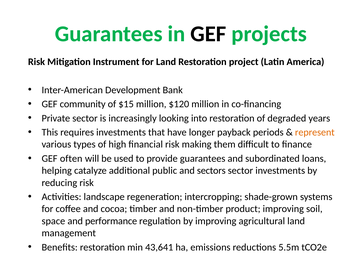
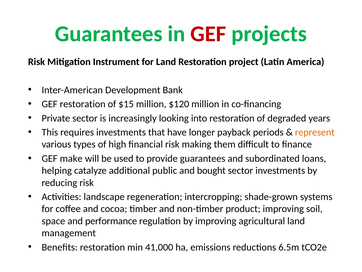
GEF at (208, 34) colour: black -> red
GEF community: community -> restoration
often: often -> make
sectors: sectors -> bought
43,641: 43,641 -> 41,000
5.5m: 5.5m -> 6.5m
